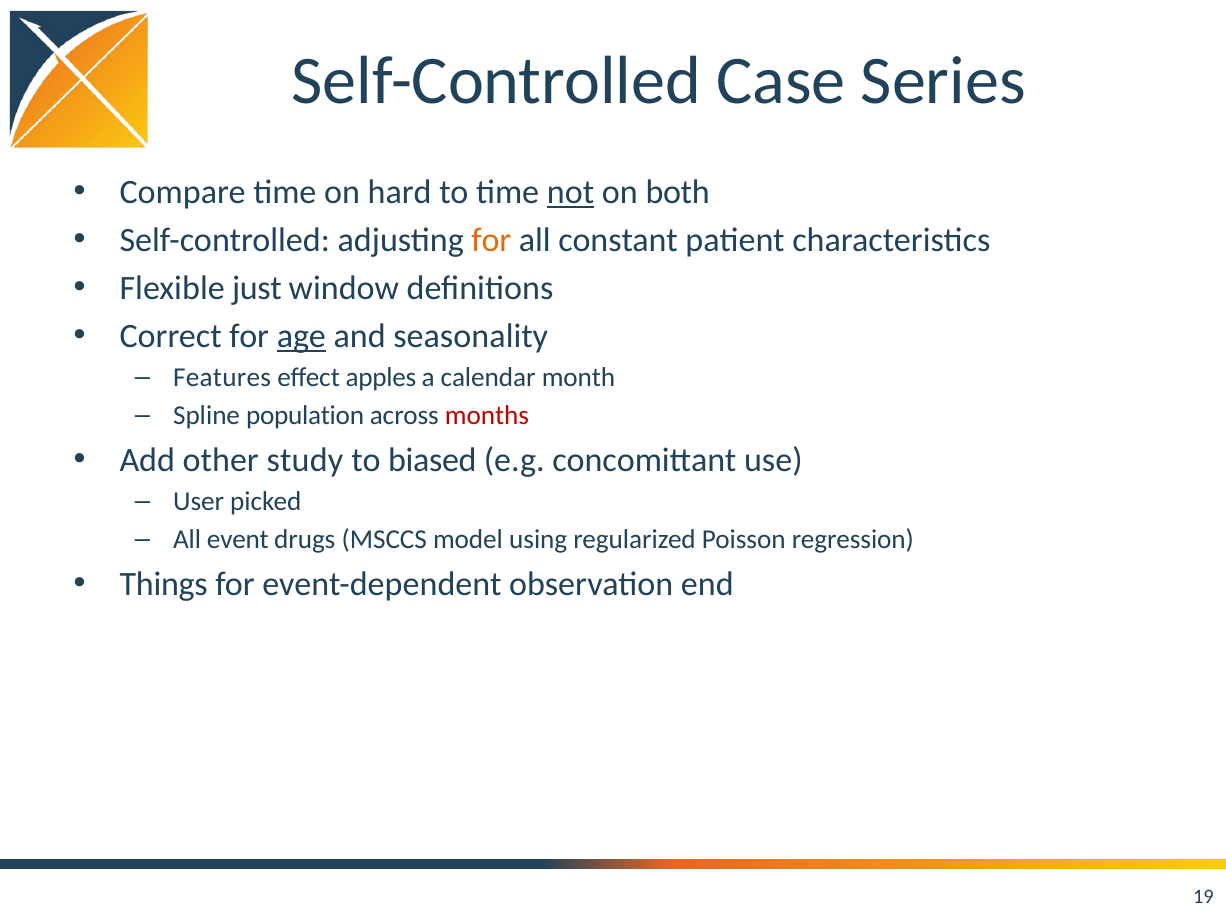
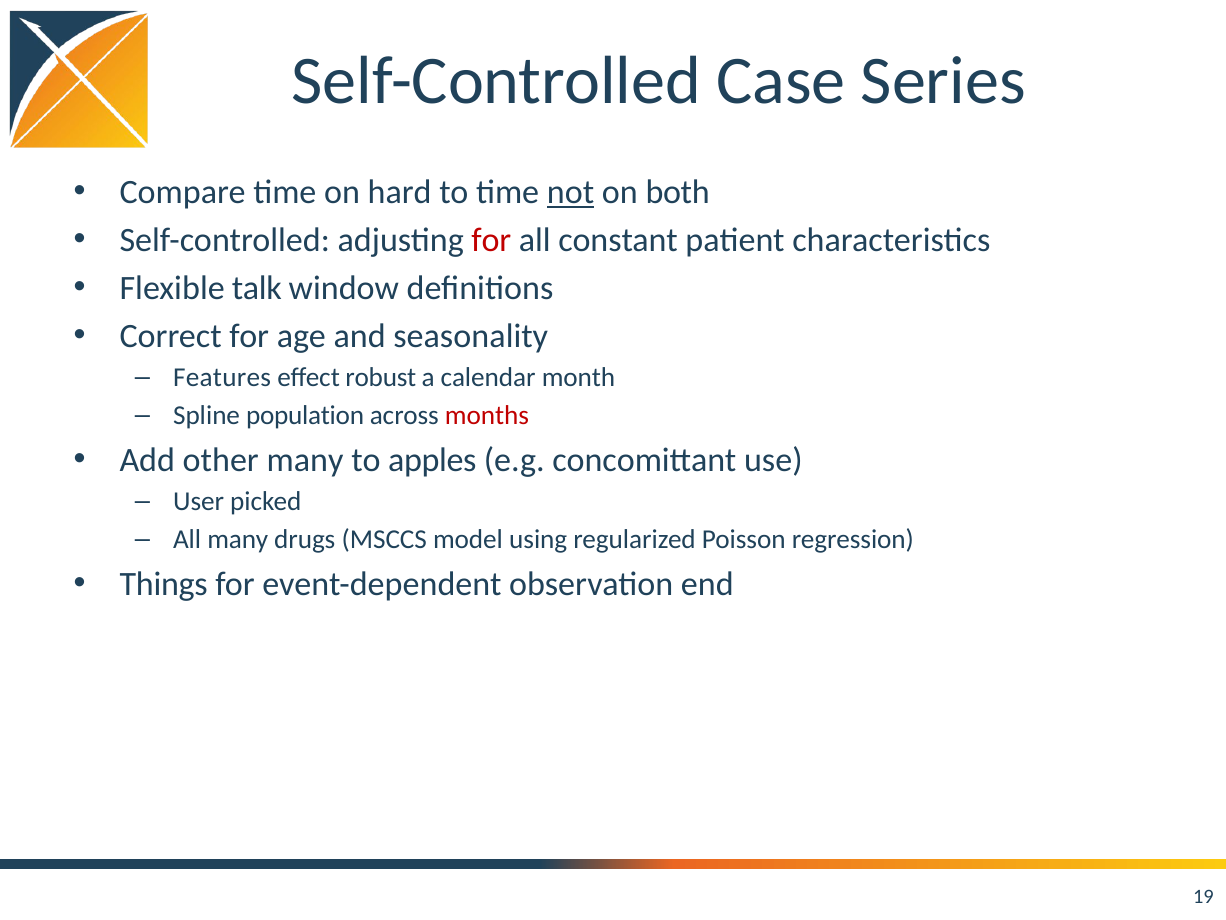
for at (491, 240) colour: orange -> red
just: just -> talk
age underline: present -> none
apples: apples -> robust
other study: study -> many
biased: biased -> apples
All event: event -> many
